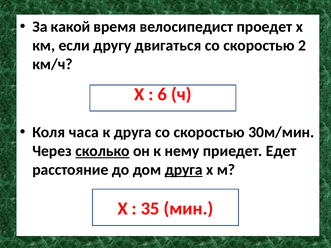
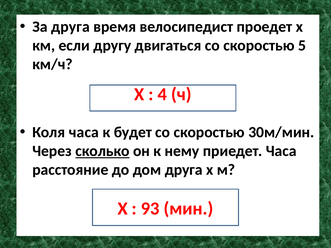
За какой: какой -> друга
2: 2 -> 5
6: 6 -> 4
к друга: друга -> будет
приедет Едет: Едет -> Часа
друга at (184, 170) underline: present -> none
35: 35 -> 93
